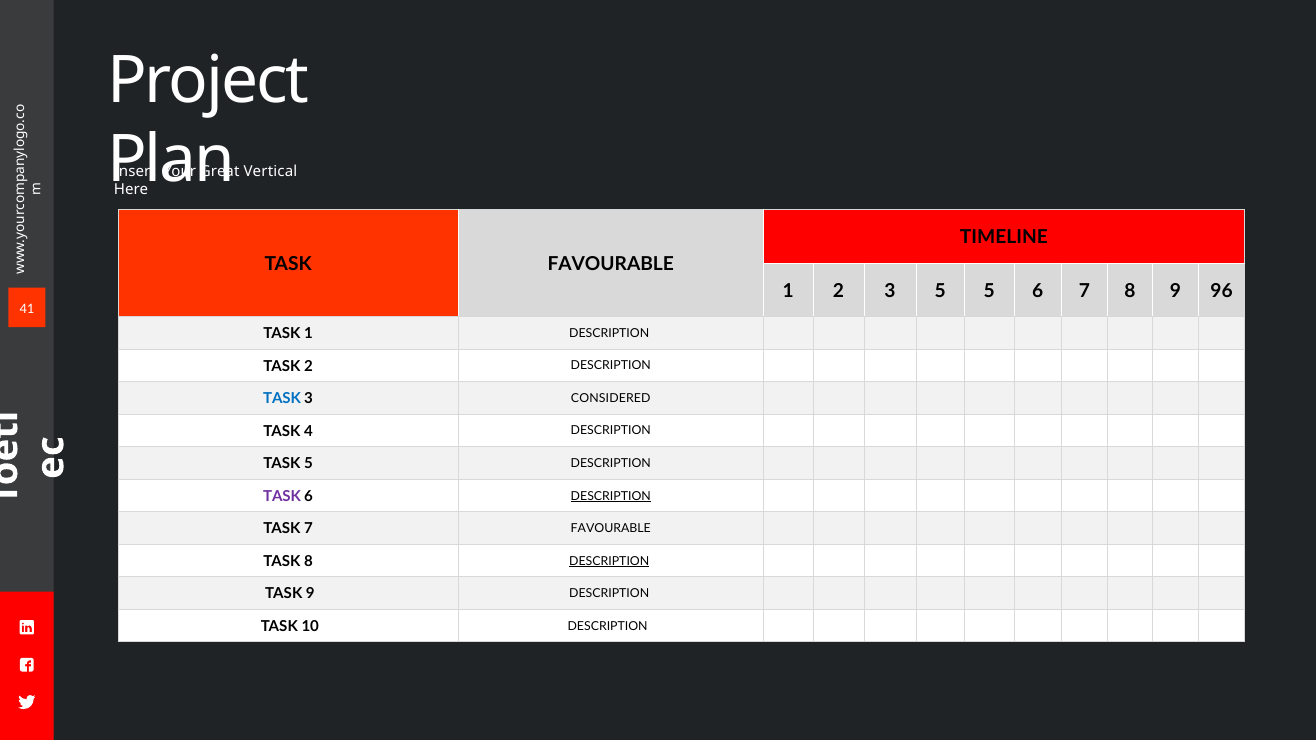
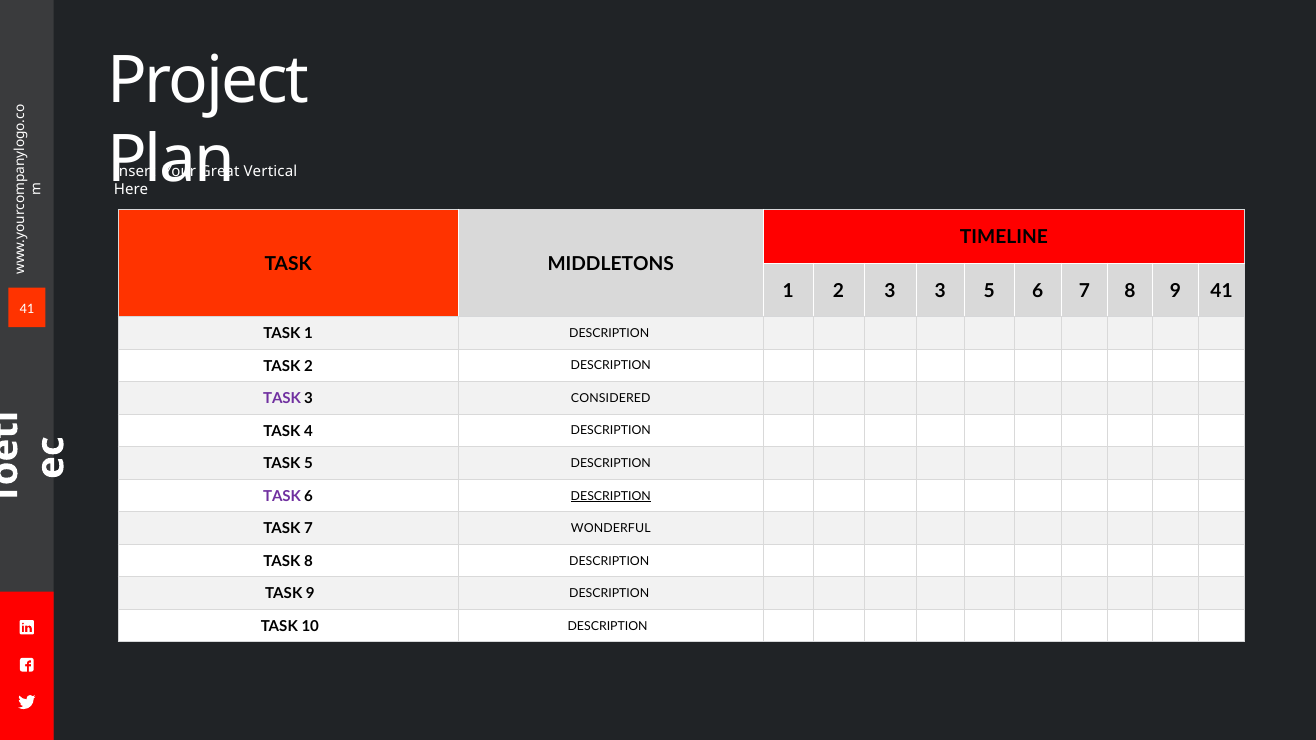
TASK FAVOURABLE: FAVOURABLE -> MIDDLETONS
3 5: 5 -> 3
9 96: 96 -> 41
TASK at (282, 399) colour: blue -> purple
7 FAVOURABLE: FAVOURABLE -> WONDERFUL
DESCRIPTION at (609, 561) underline: present -> none
